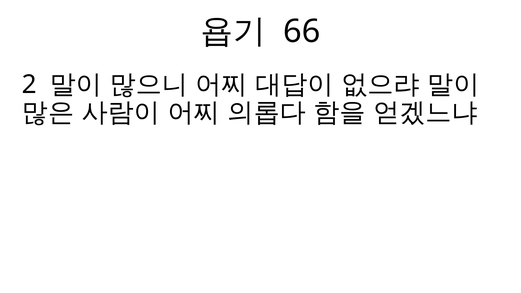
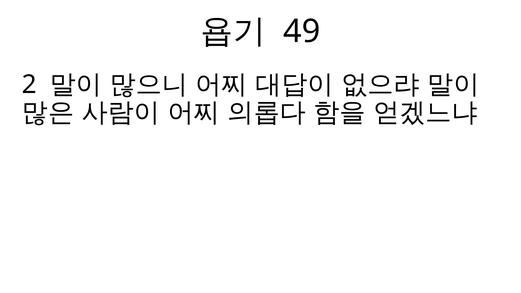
66: 66 -> 49
